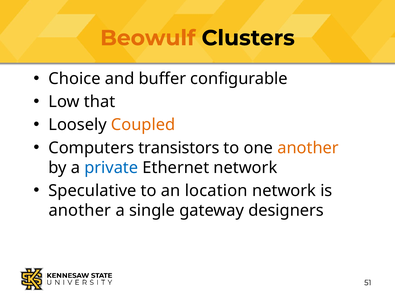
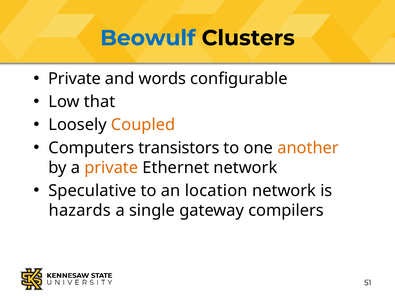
Beowulf colour: orange -> blue
Choice at (74, 79): Choice -> Private
buffer: buffer -> words
private at (111, 168) colour: blue -> orange
another at (80, 211): another -> hazards
designers: designers -> compilers
